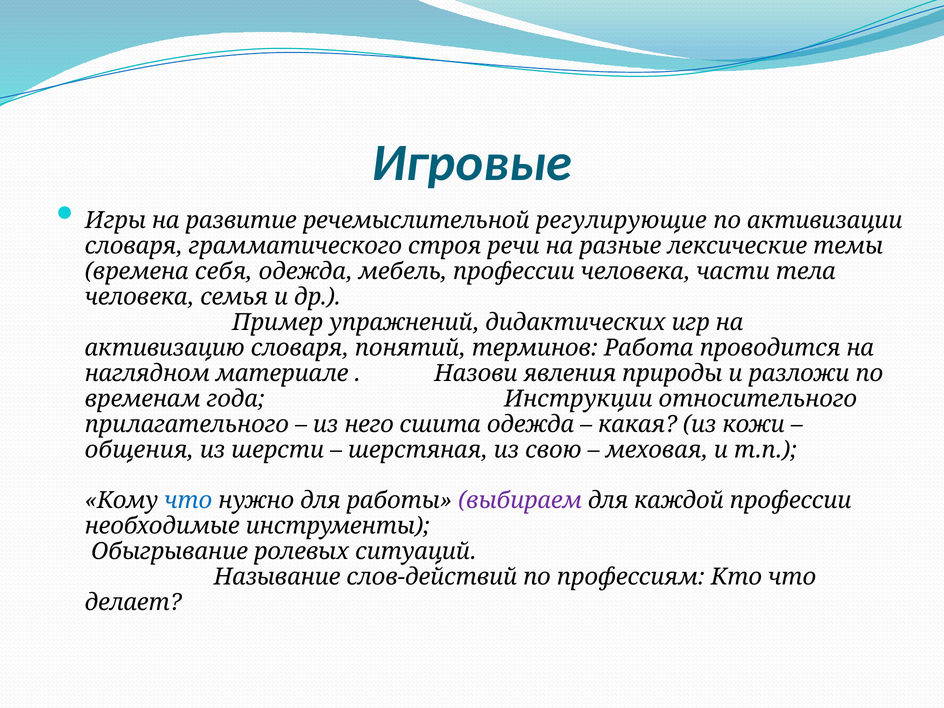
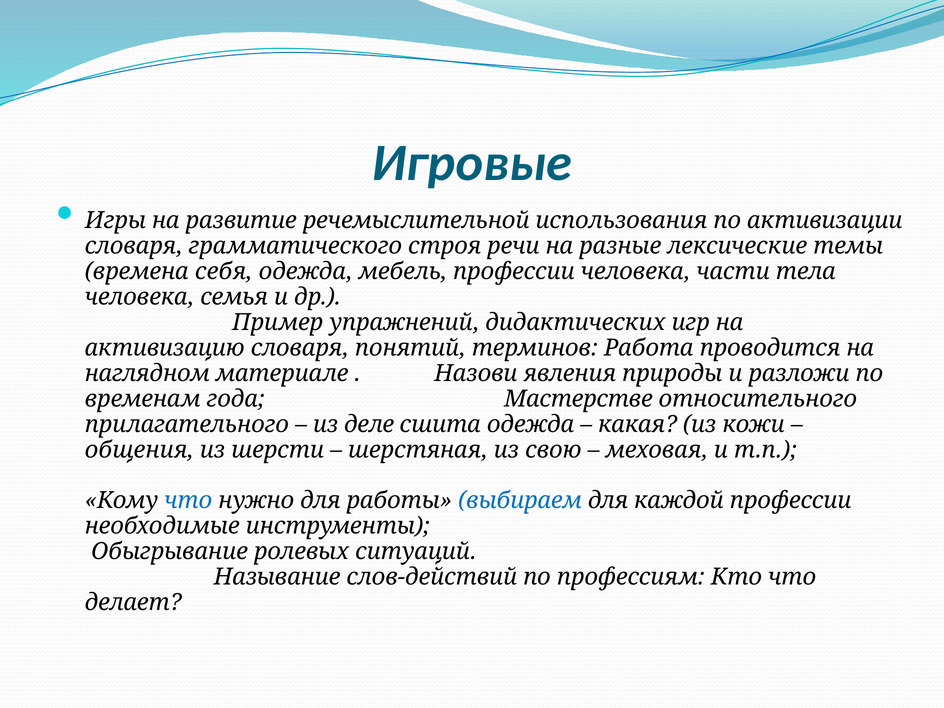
регулирующие: регулирующие -> использования
Инструкции: Инструкции -> Мастерстве
него: него -> деле
выбираем colour: purple -> blue
